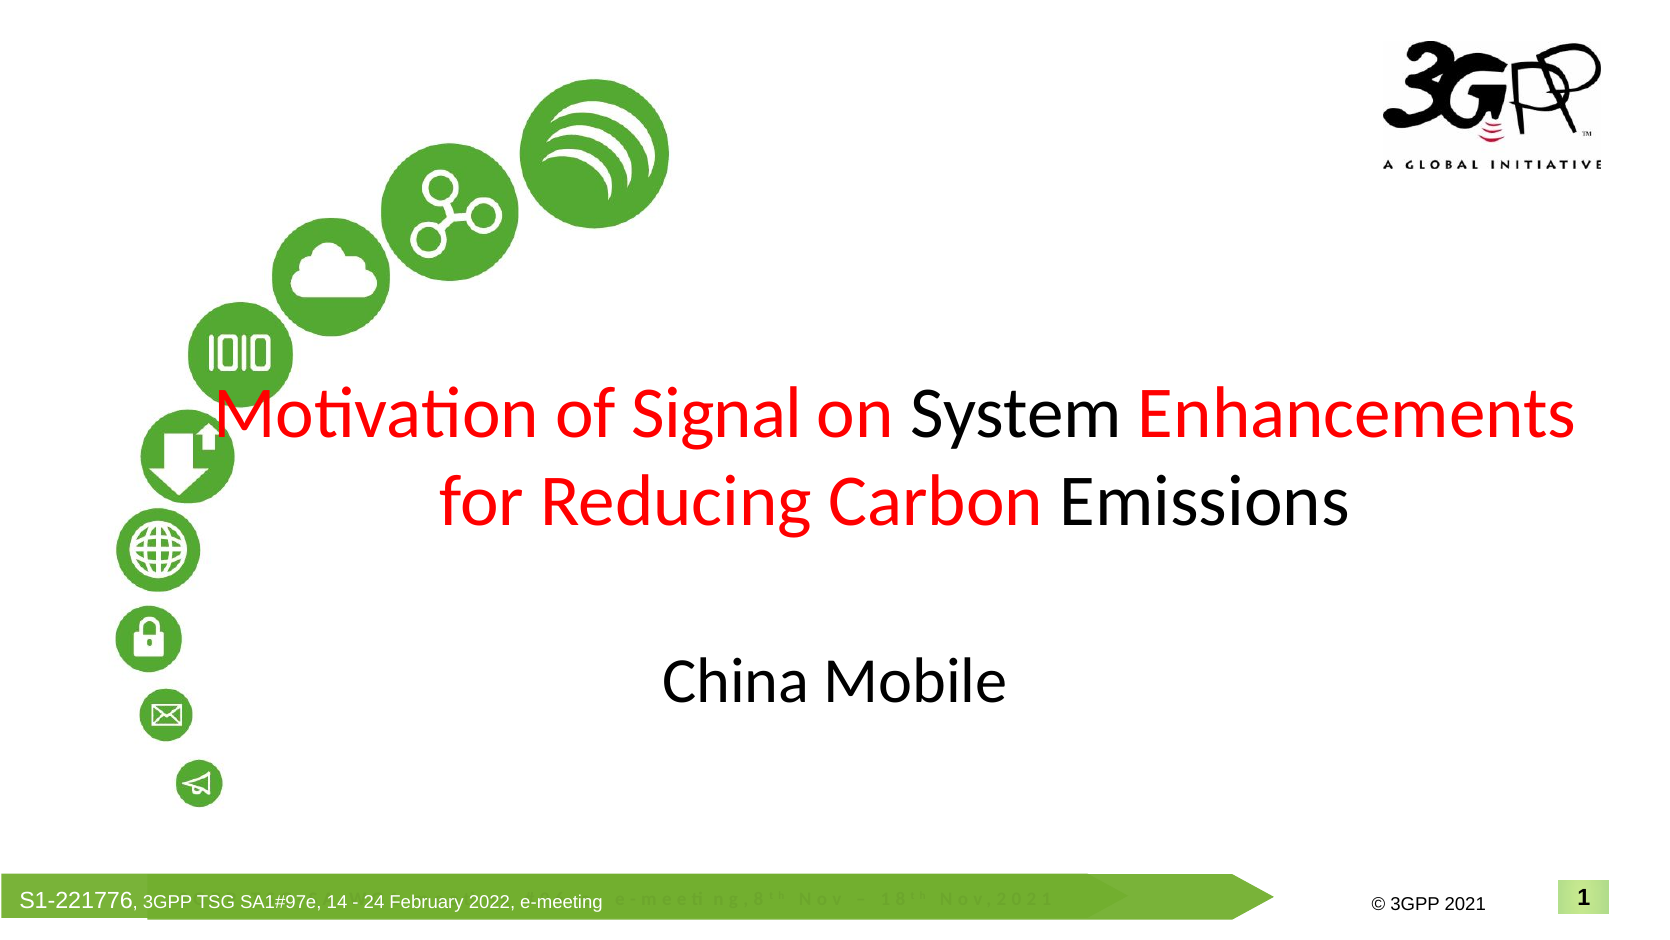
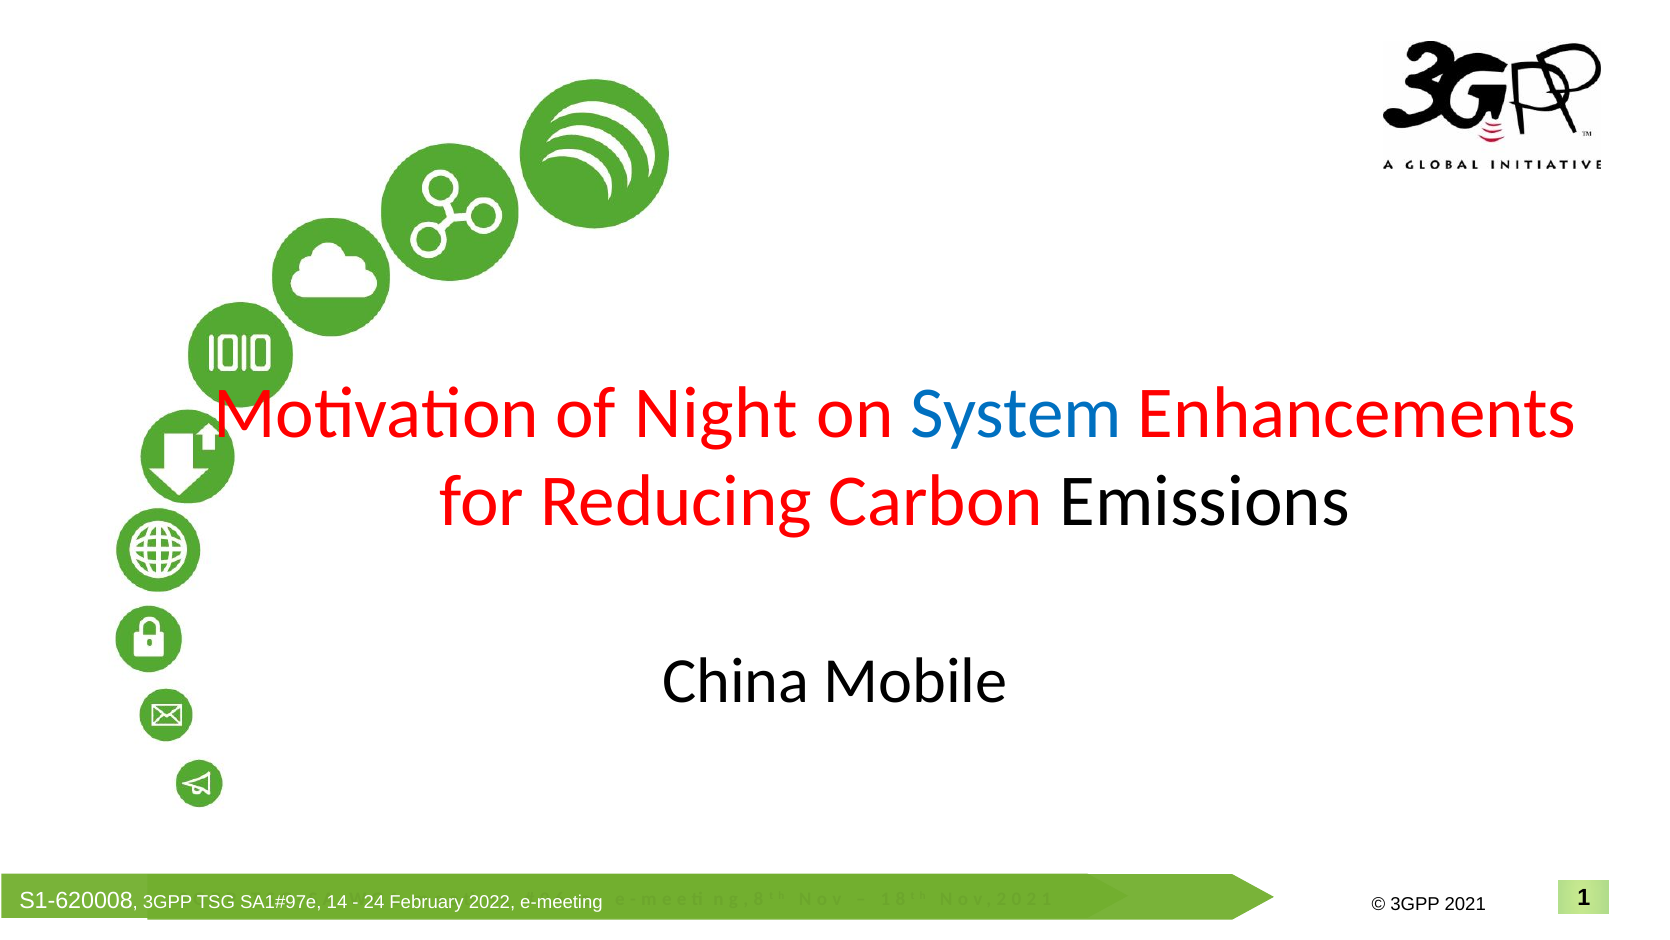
Signal: Signal -> Night
System colour: black -> blue
S1-221776: S1-221776 -> S1-620008
